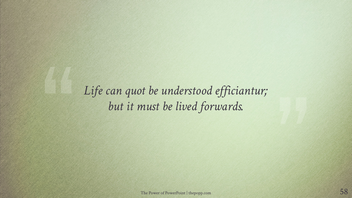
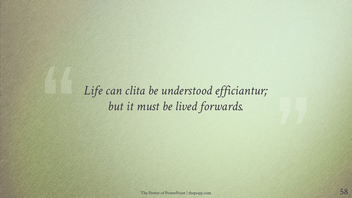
quot: quot -> clita
